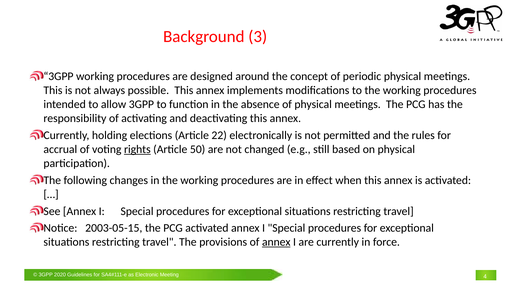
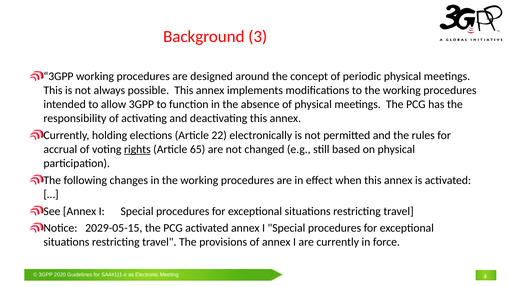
50: 50 -> 65
2003-05-15: 2003-05-15 -> 2029-05-15
annex at (276, 242) underline: present -> none
